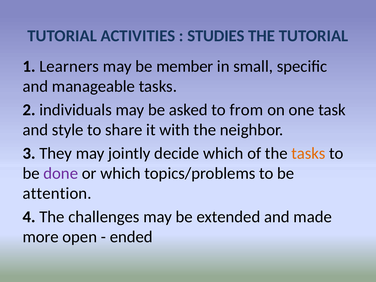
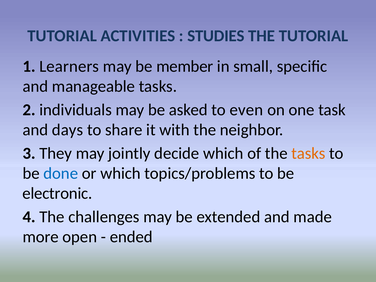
from: from -> even
style: style -> days
done colour: purple -> blue
attention: attention -> electronic
